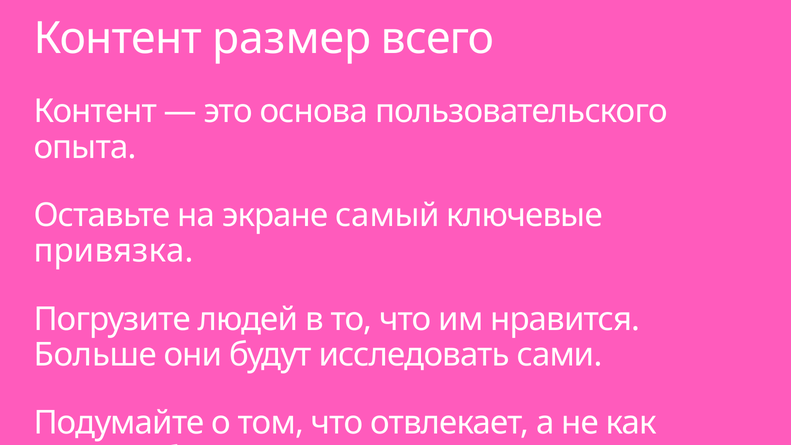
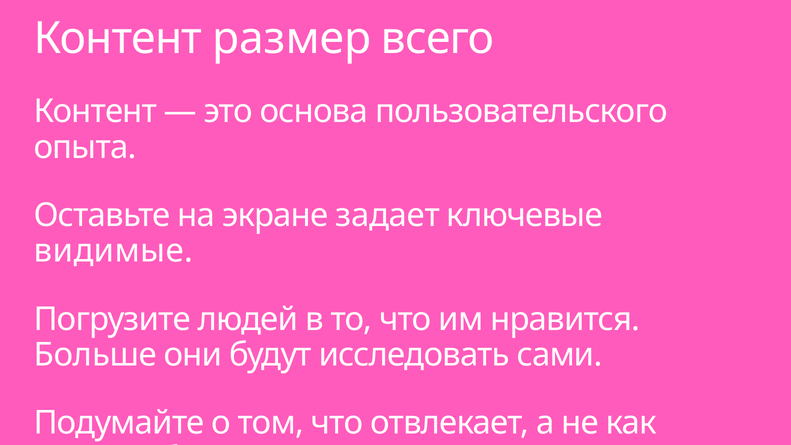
самый: самый -> задает
привязка: привязка -> видимые
